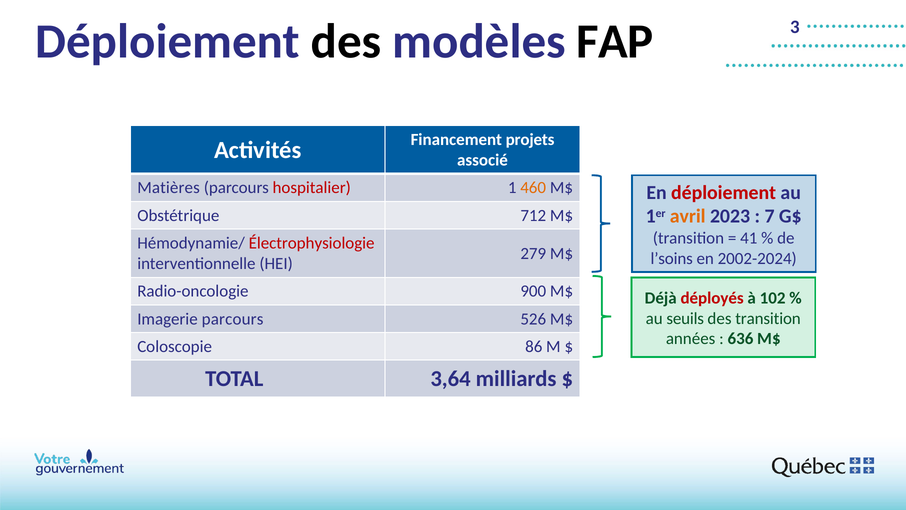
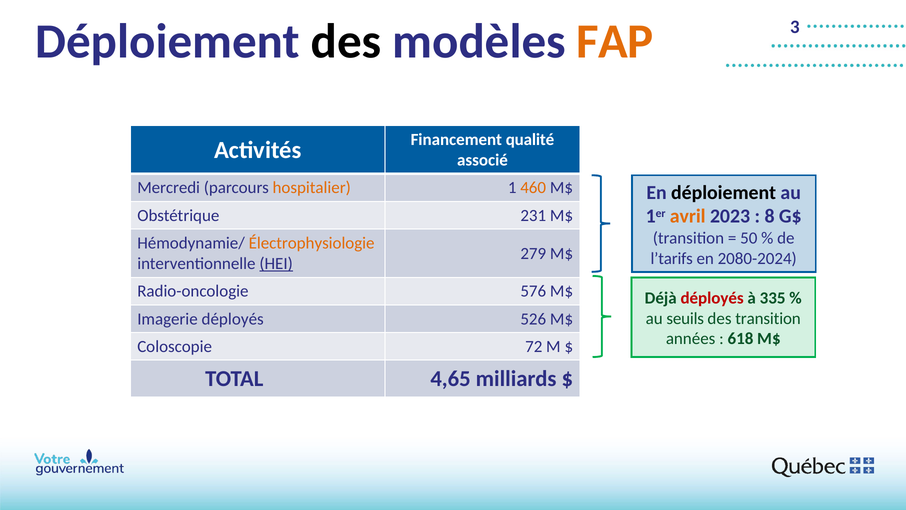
FAP colour: black -> orange
projets: projets -> qualité
Matières: Matières -> Mercredi
hospitalier colour: red -> orange
déploiement at (724, 192) colour: red -> black
7: 7 -> 8
712: 712 -> 231
41: 41 -> 50
Électrophysiologie colour: red -> orange
l’soins: l’soins -> l’tarifs
2002-2024: 2002-2024 -> 2080-2024
HEI underline: none -> present
900: 900 -> 576
102: 102 -> 335
Imagerie parcours: parcours -> déployés
636: 636 -> 618
86: 86 -> 72
3,64: 3,64 -> 4,65
